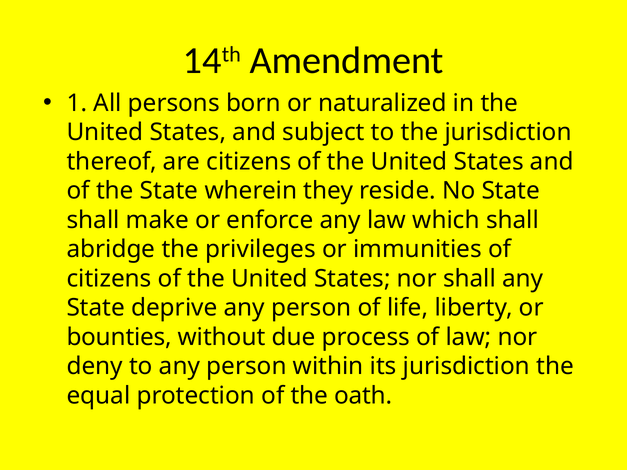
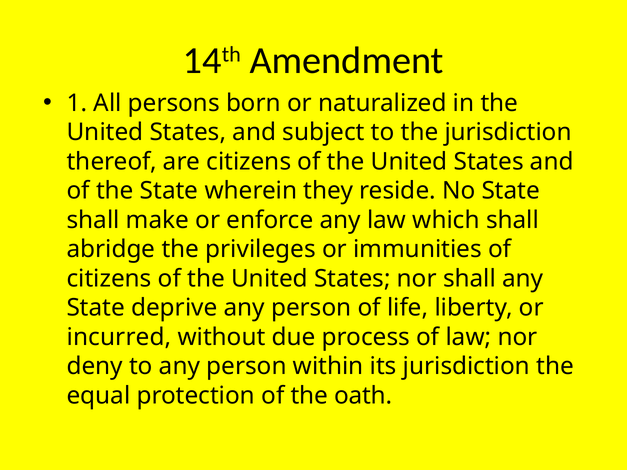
bounties: bounties -> incurred
